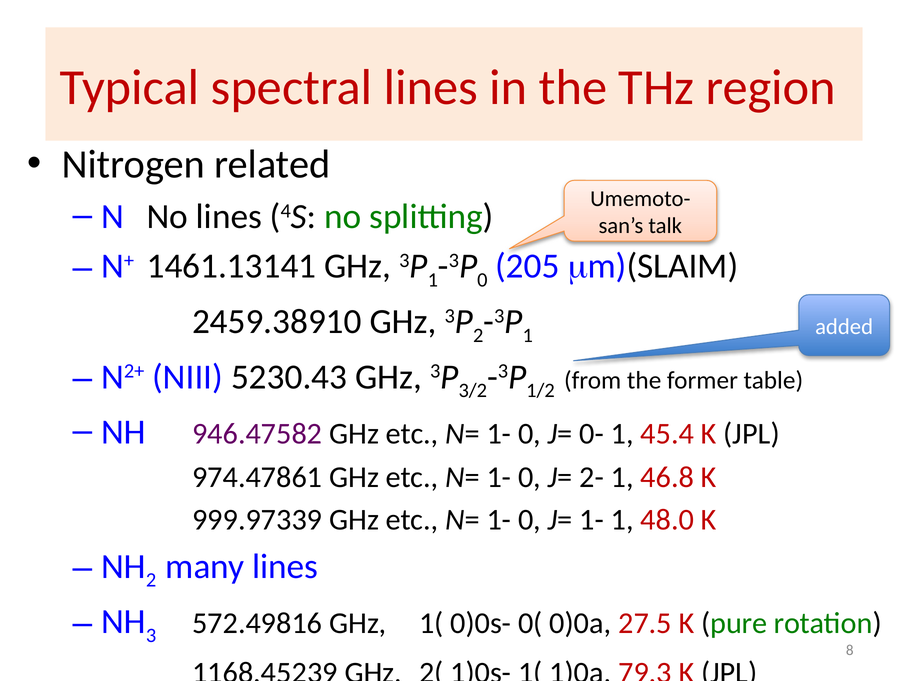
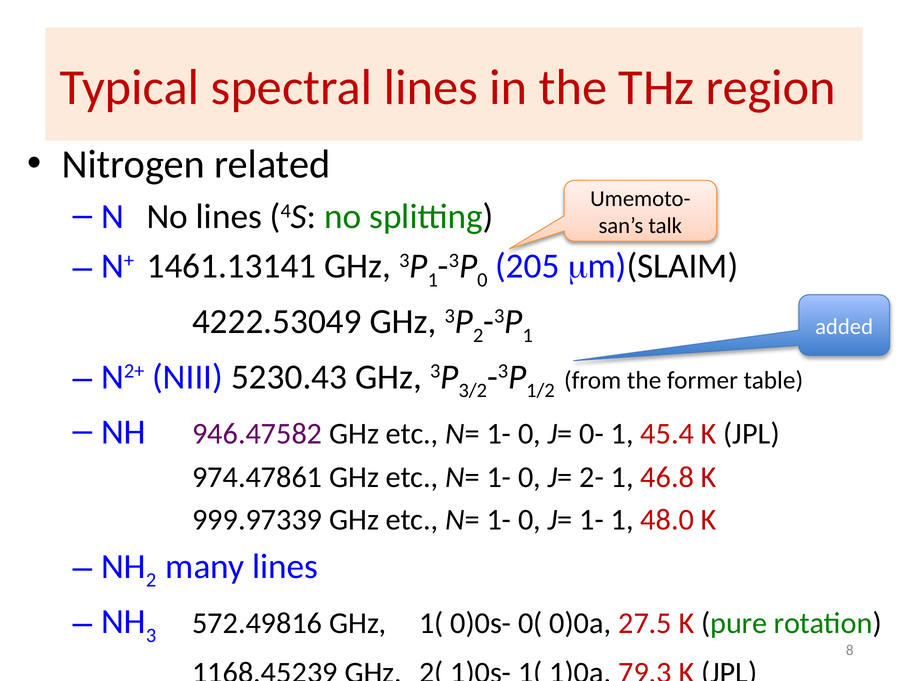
2459.38910: 2459.38910 -> 4222.53049
